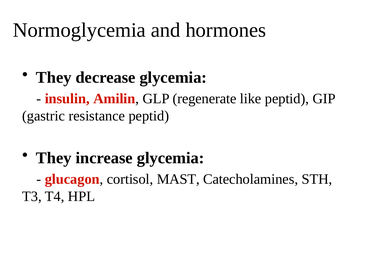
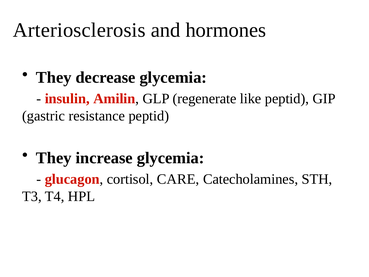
Normoglycemia: Normoglycemia -> Arteriosclerosis
MAST: MAST -> CARE
